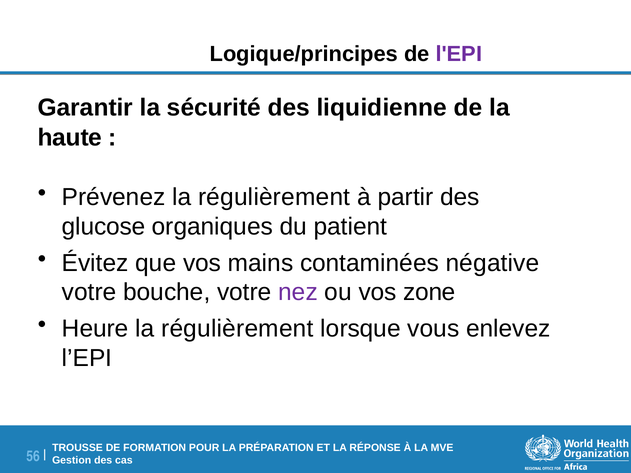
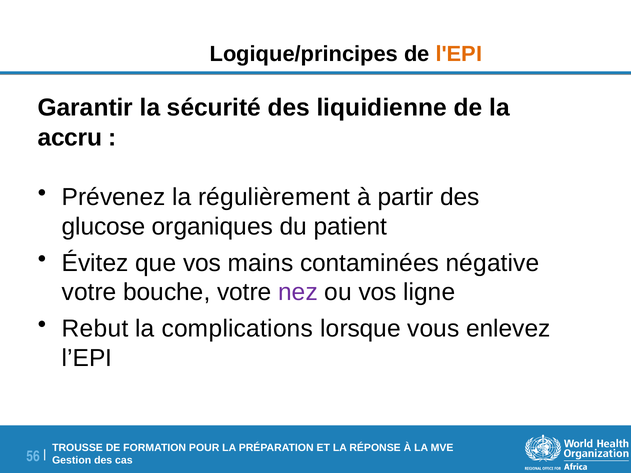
l'EPI colour: purple -> orange
haute: haute -> accru
zone: zone -> ligne
Heure: Heure -> Rebut
régulièrement at (237, 329): régulièrement -> complications
